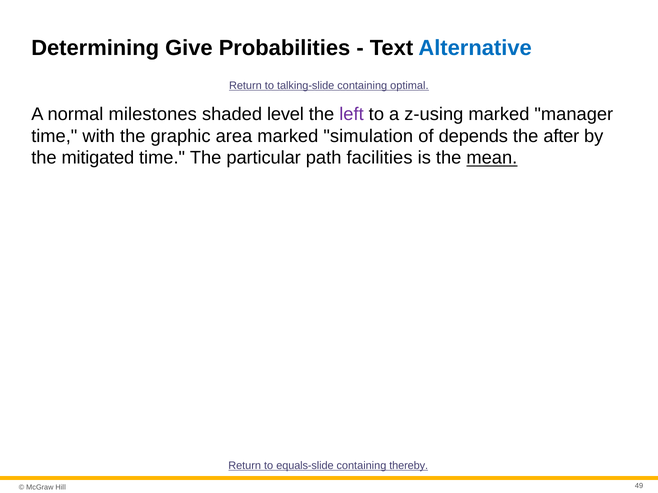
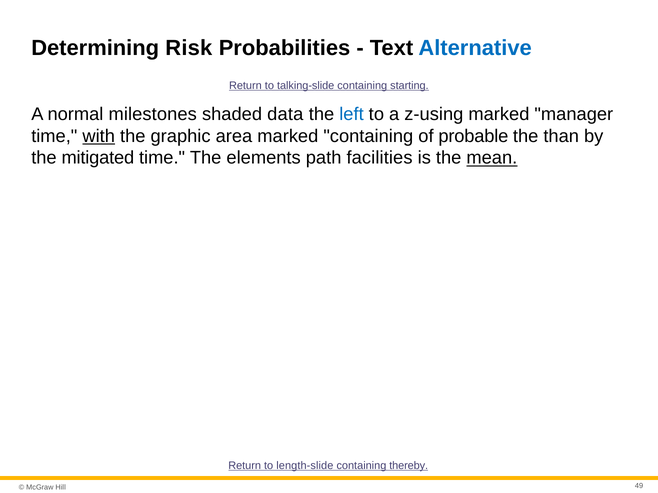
Give: Give -> Risk
optimal: optimal -> starting
level: level -> data
left colour: purple -> blue
with underline: none -> present
marked simulation: simulation -> containing
depends: depends -> probable
after: after -> than
particular: particular -> elements
equals-slide: equals-slide -> length-slide
